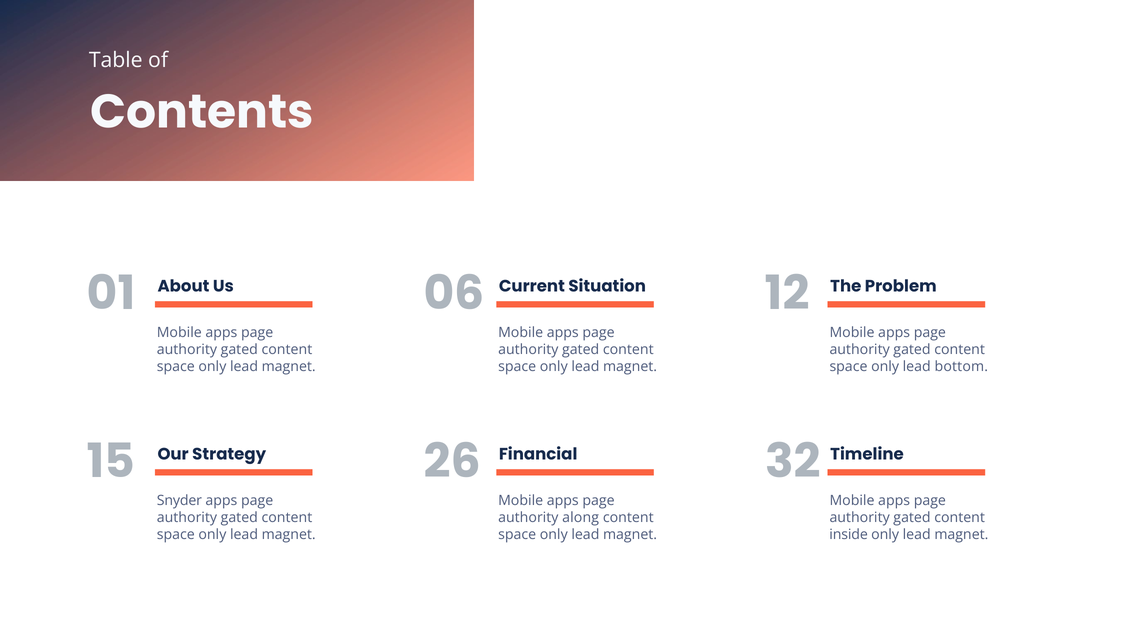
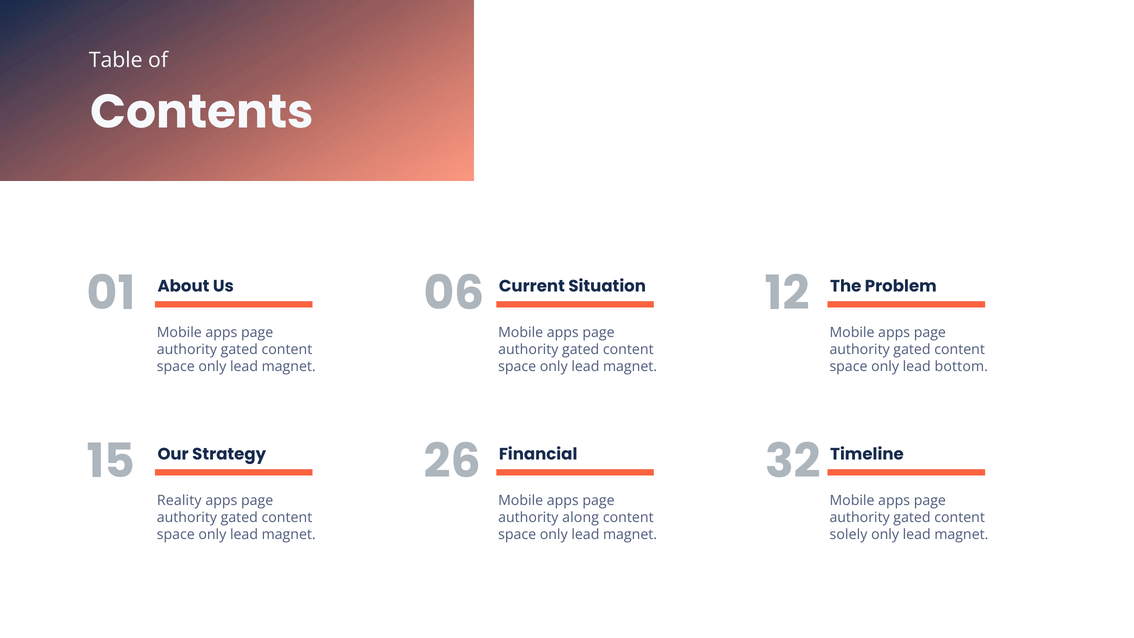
Snyder: Snyder -> Reality
inside: inside -> solely
